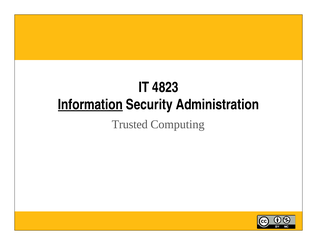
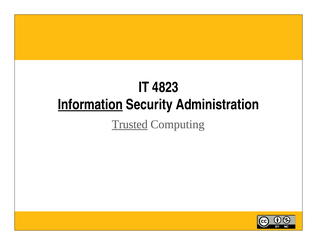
Trusted underline: none -> present
